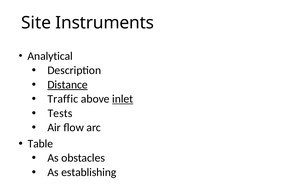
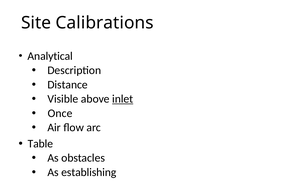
Instruments: Instruments -> Calibrations
Distance underline: present -> none
Traffic: Traffic -> Visible
Tests: Tests -> Once
